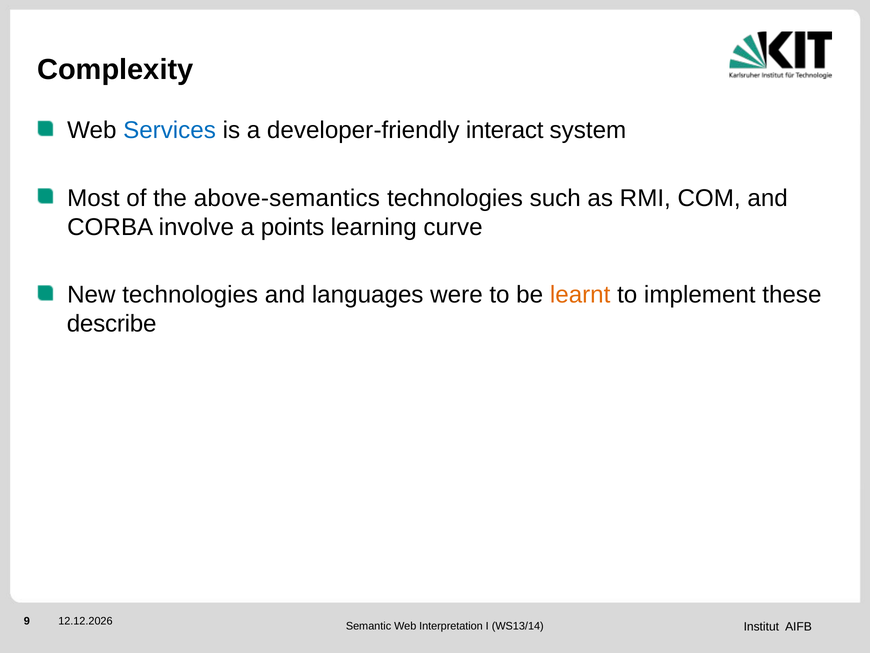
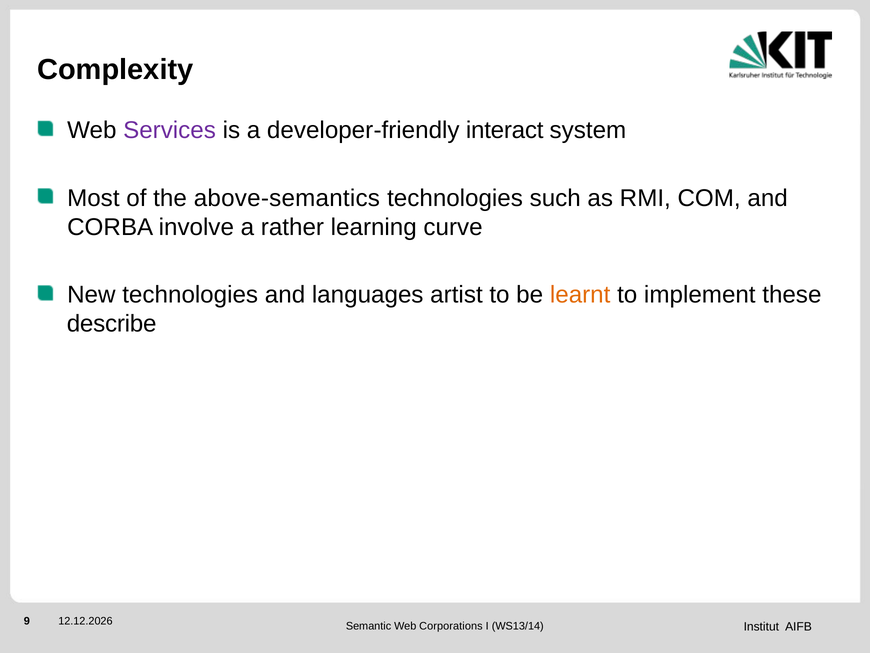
Services colour: blue -> purple
points: points -> rather
were: were -> artist
Interpretation: Interpretation -> Corporations
